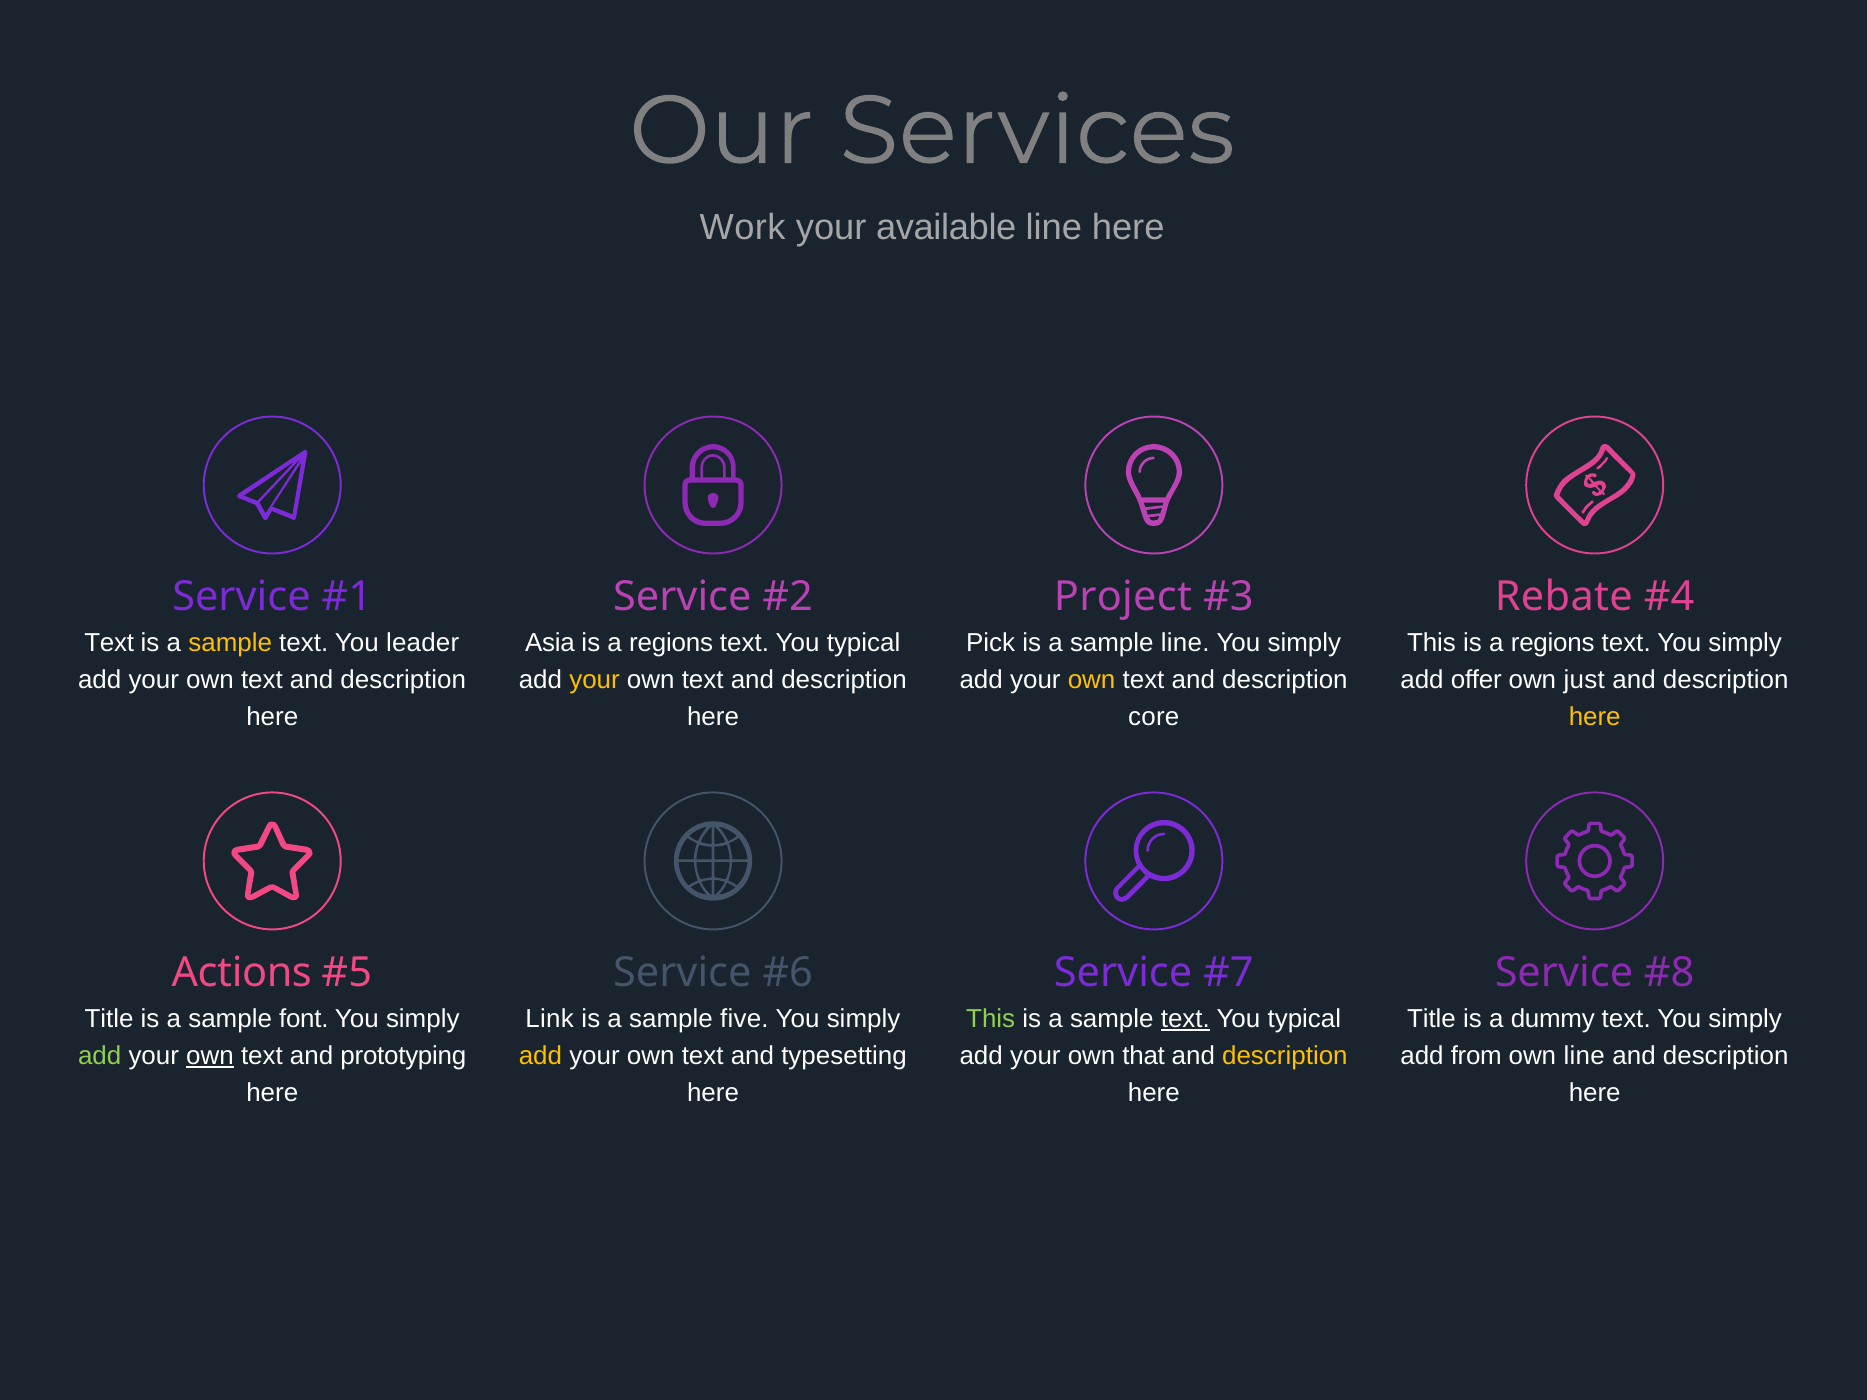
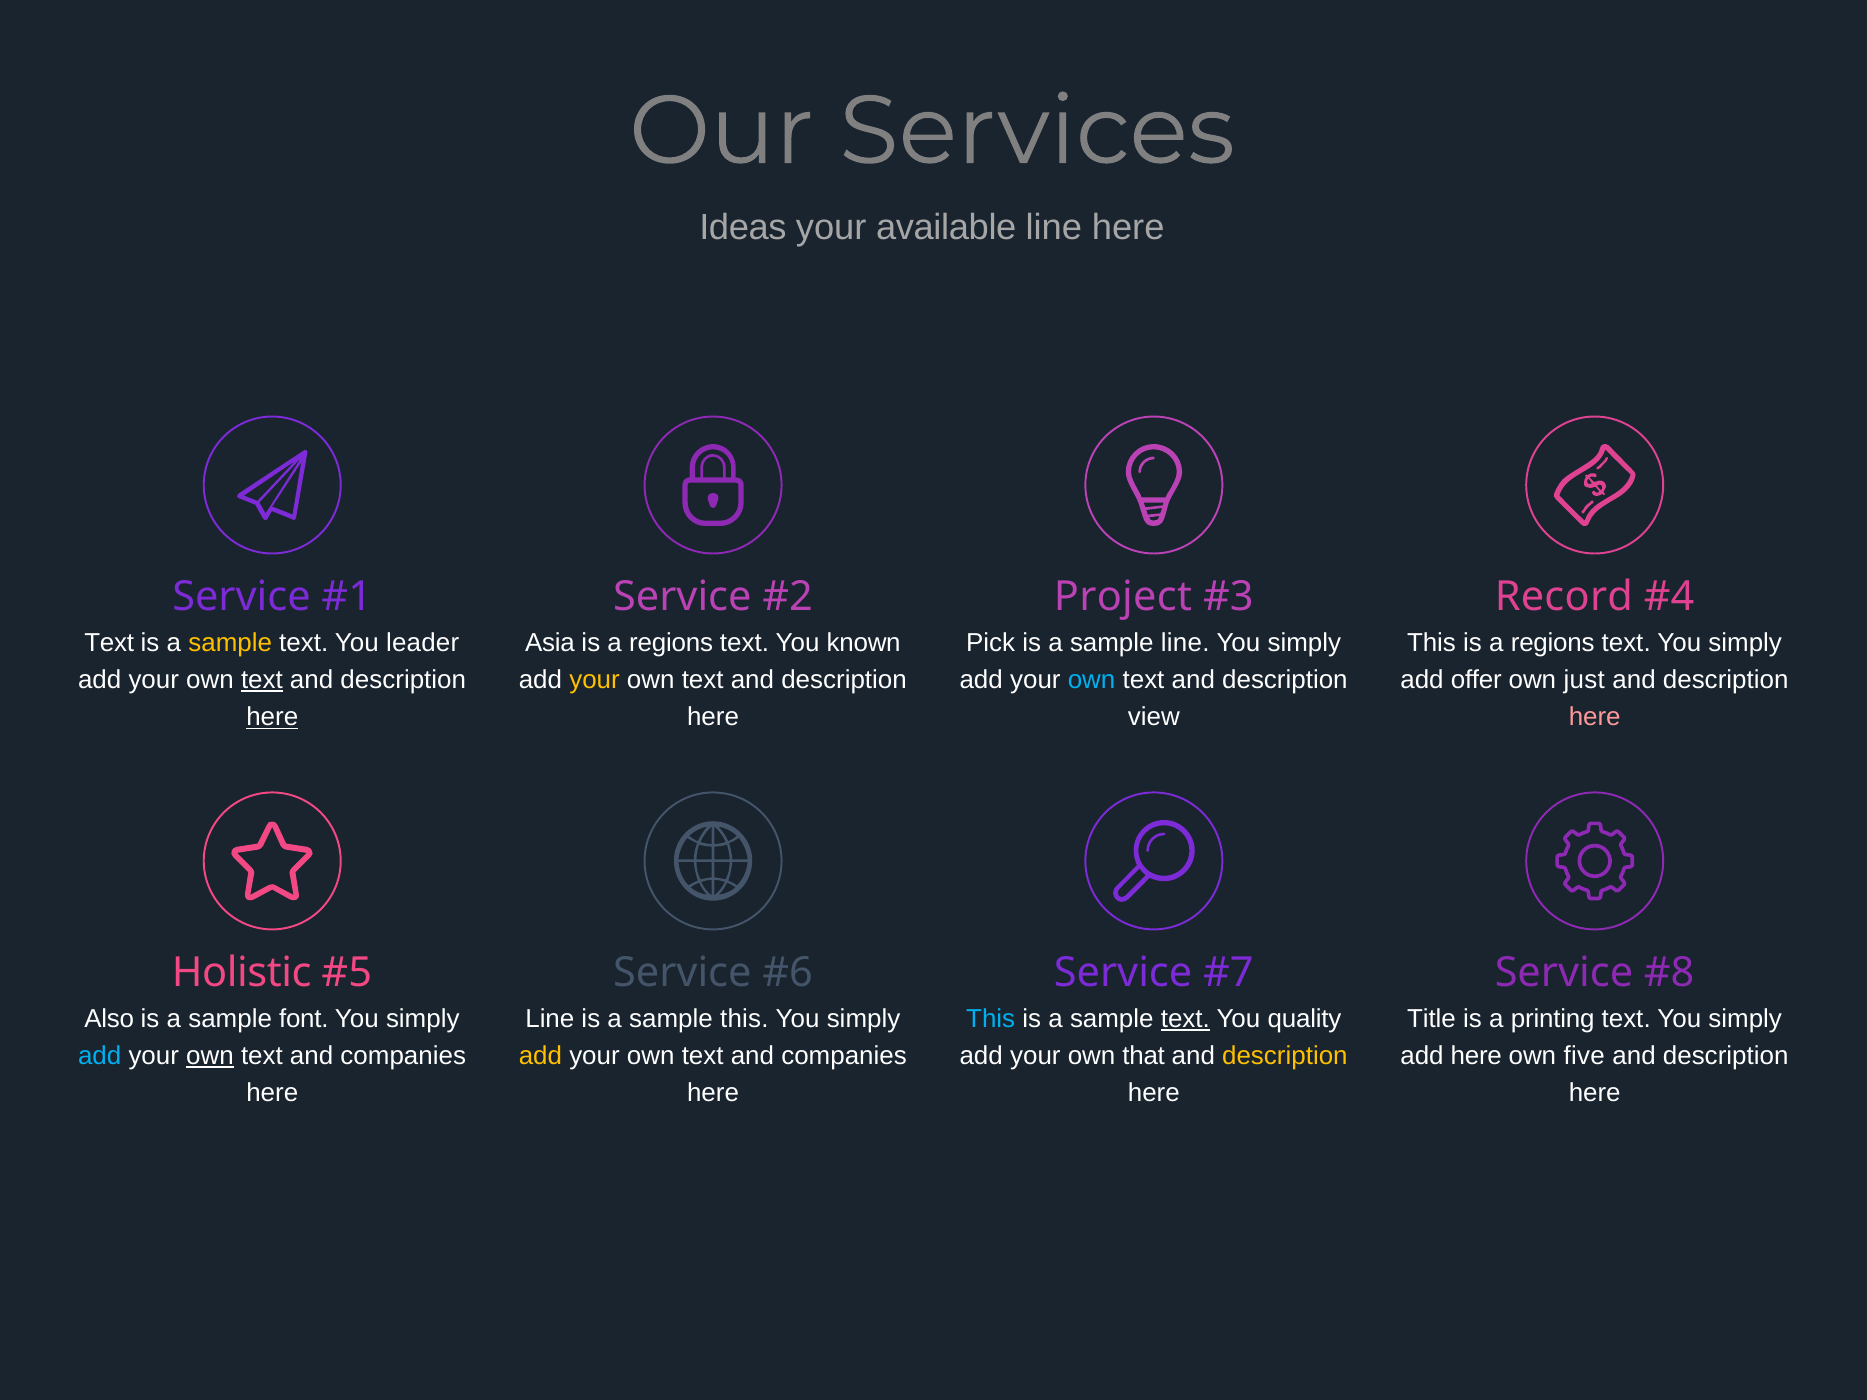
Work: Work -> Ideas
Rebate: Rebate -> Record
typical at (864, 643): typical -> known
text at (262, 680) underline: none -> present
own at (1092, 680) colour: yellow -> light blue
here at (272, 717) underline: none -> present
core: core -> view
here at (1595, 717) colour: yellow -> pink
Actions: Actions -> Holistic
Title at (109, 1019): Title -> Also
Link at (550, 1019): Link -> Line
sample five: five -> this
This at (991, 1019) colour: light green -> light blue
typical at (1304, 1019): typical -> quality
dummy: dummy -> printing
add at (100, 1056) colour: light green -> light blue
prototyping at (403, 1056): prototyping -> companies
typesetting at (844, 1056): typesetting -> companies
add from: from -> here
own line: line -> five
